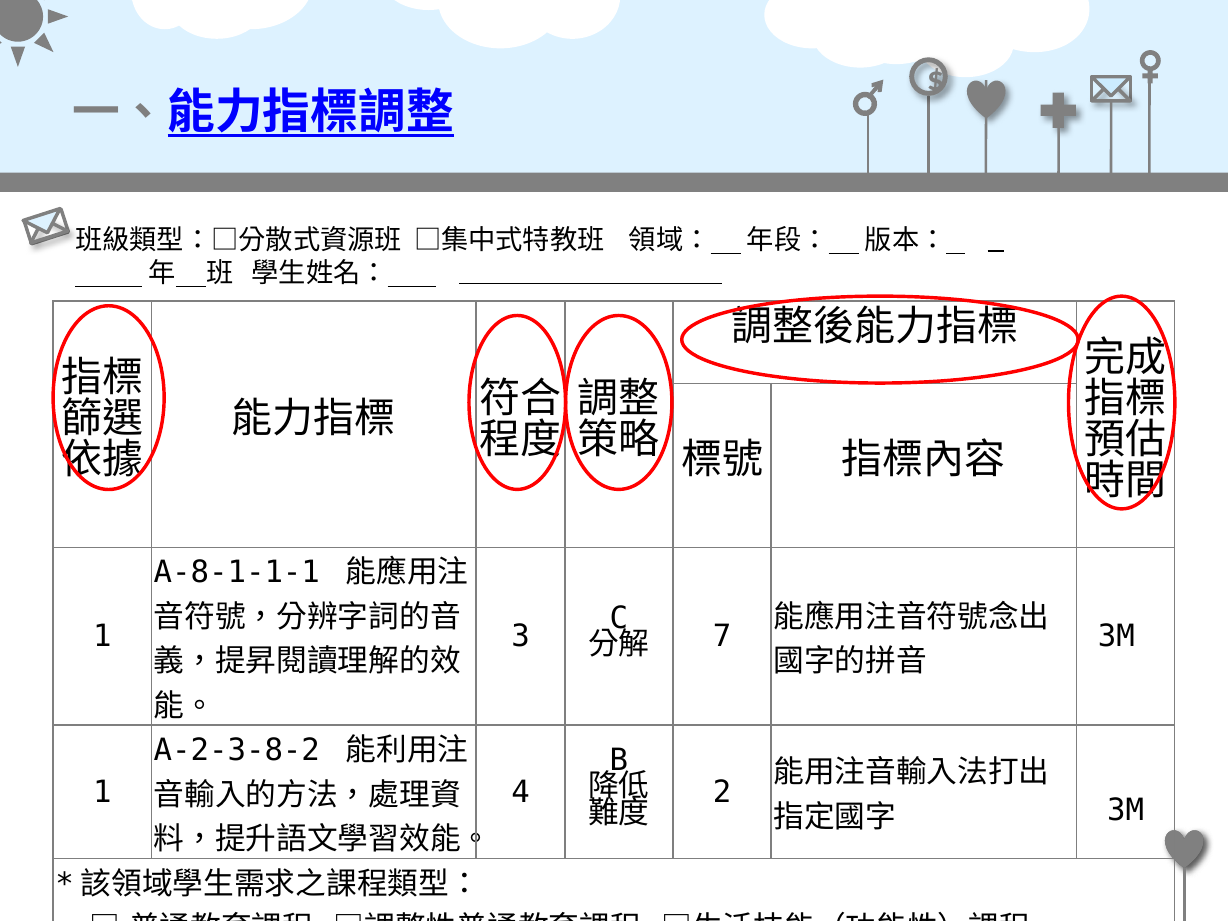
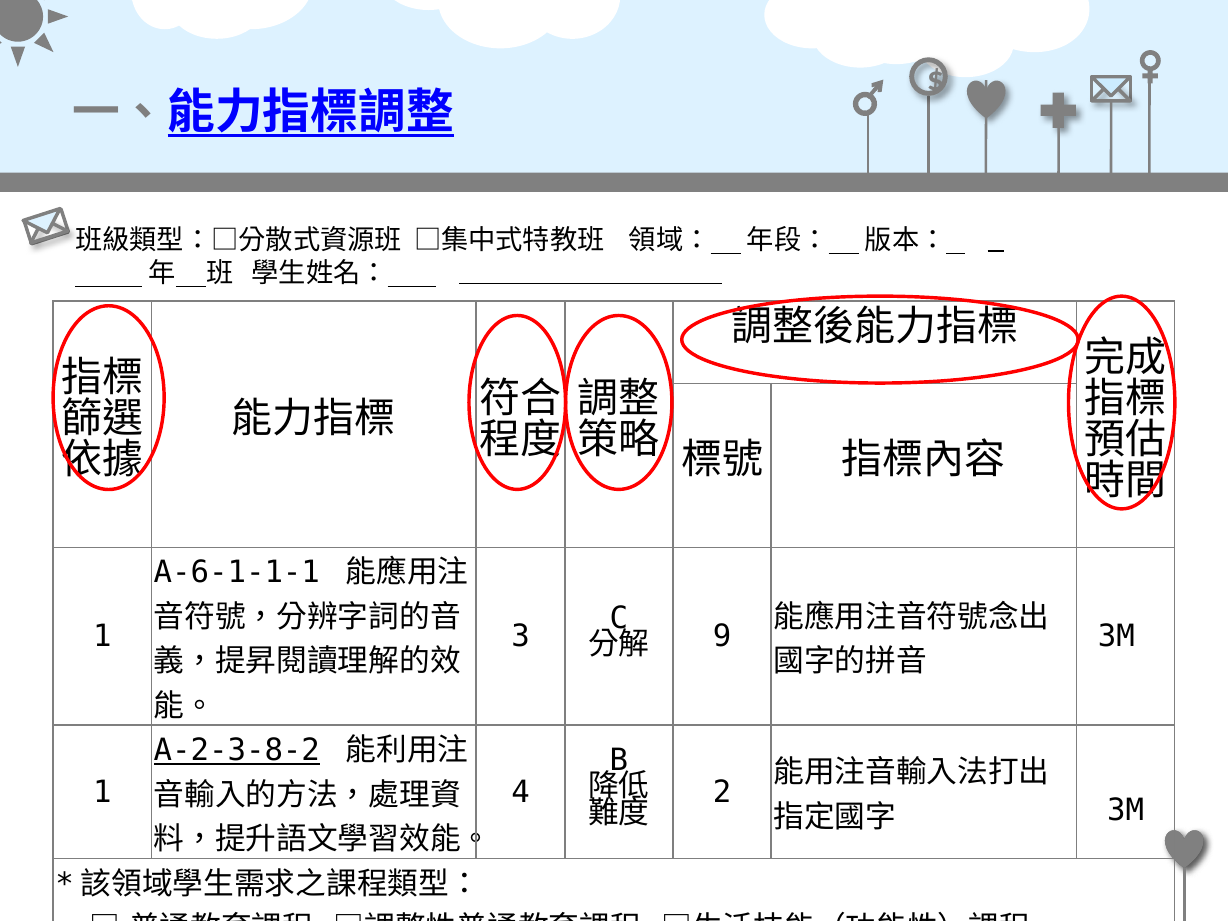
A-8-1-1-1: A-8-1-1-1 -> A-6-1-1-1
7: 7 -> 9
A-2-3-8-2 underline: none -> present
